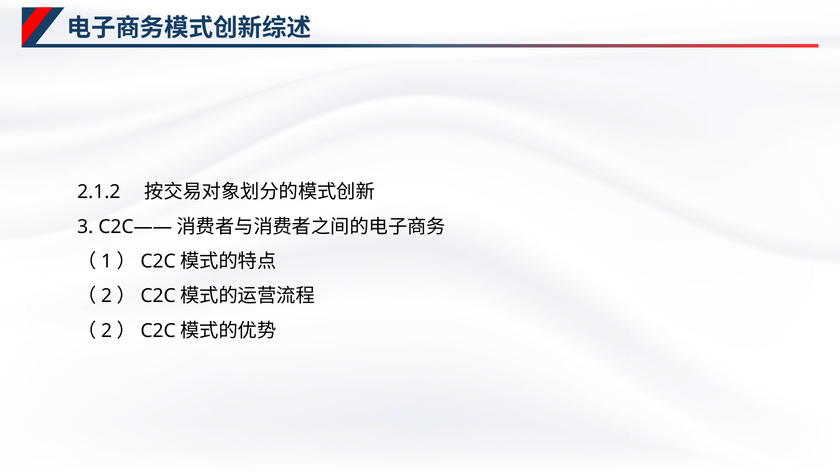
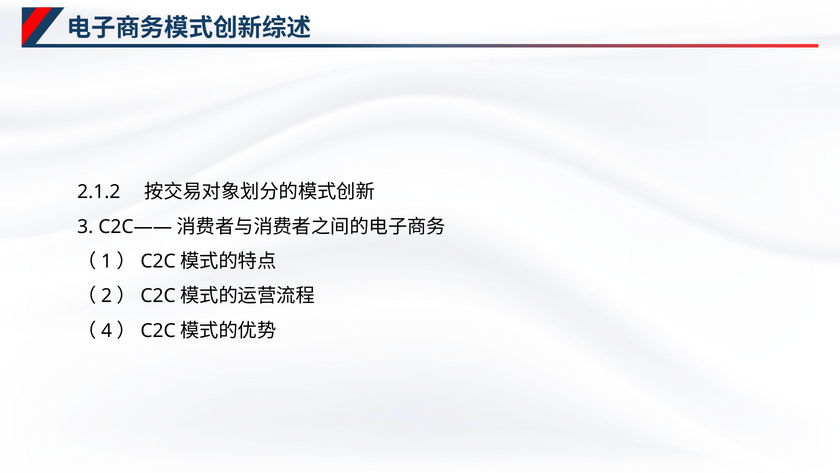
2 at (107, 330): 2 -> 4
